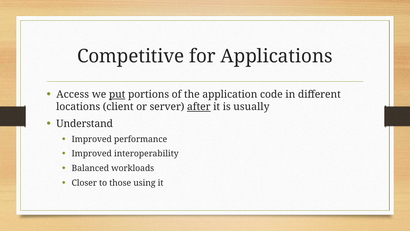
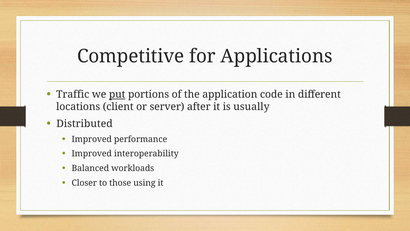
Access: Access -> Traffic
after underline: present -> none
Understand: Understand -> Distributed
